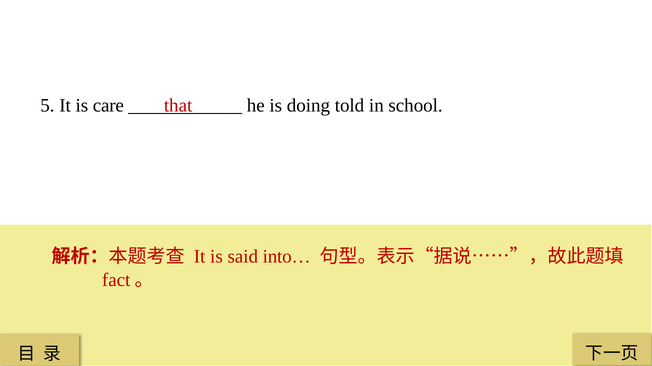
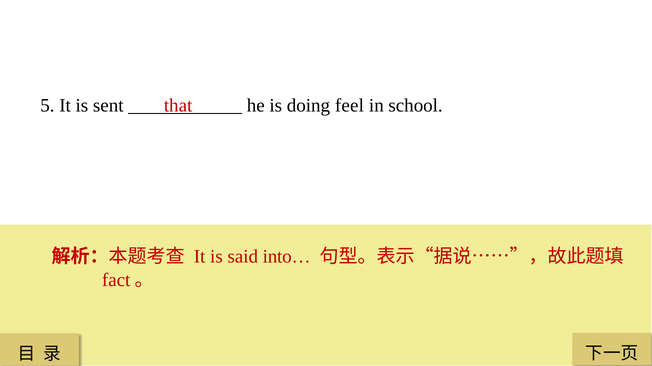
care: care -> sent
told: told -> feel
